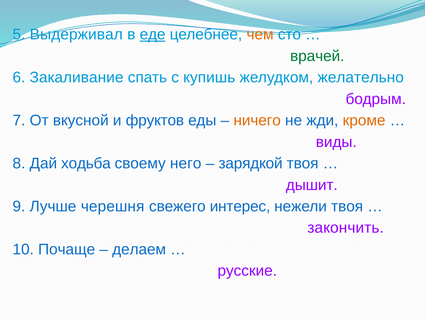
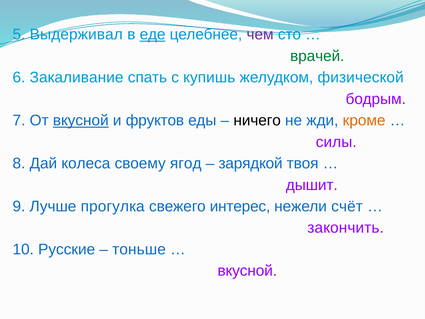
чем colour: orange -> purple
желательно: желательно -> физической
вкусной at (81, 120) underline: none -> present
ничего colour: orange -> black
виды: виды -> силы
ходьба: ходьба -> колеса
него: него -> ягод
черешня: черешня -> прогулка
нежели твоя: твоя -> счёт
Почаще: Почаще -> Русские
делаем: делаем -> тоньше
русские at (247, 271): русские -> вкусной
